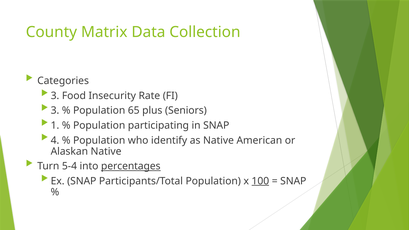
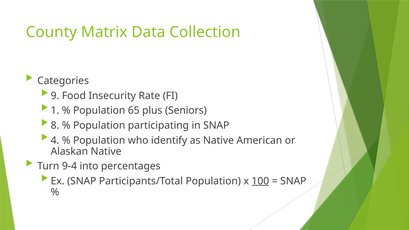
3 at (55, 96): 3 -> 9
3 at (55, 111): 3 -> 1
1: 1 -> 8
5-4: 5-4 -> 9-4
percentages underline: present -> none
